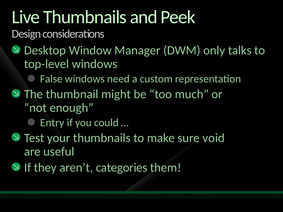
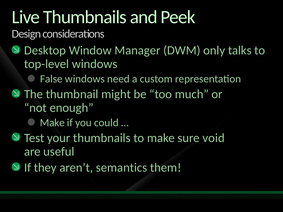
Entry at (52, 123): Entry -> Make
categories: categories -> semantics
